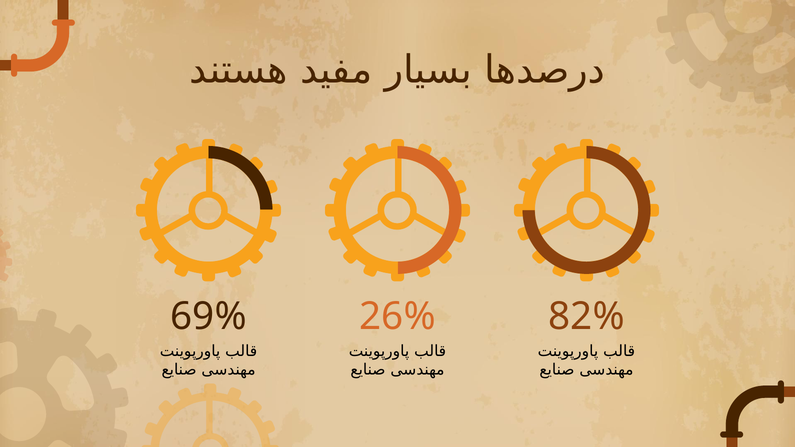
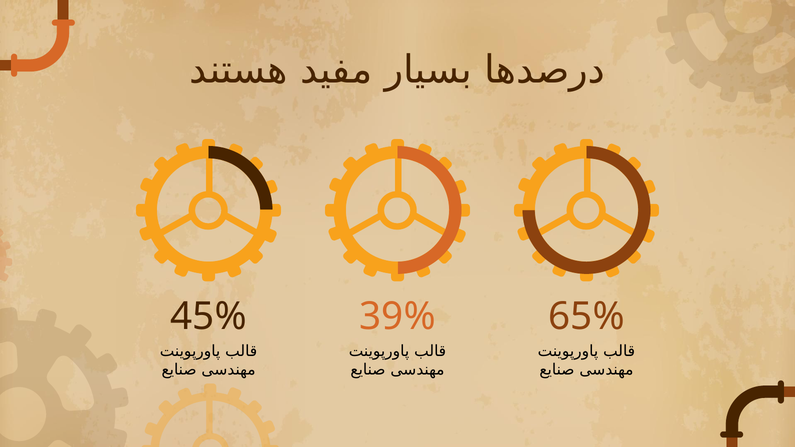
69%: 69% -> 45%
26%: 26% -> 39%
82%: 82% -> 65%
